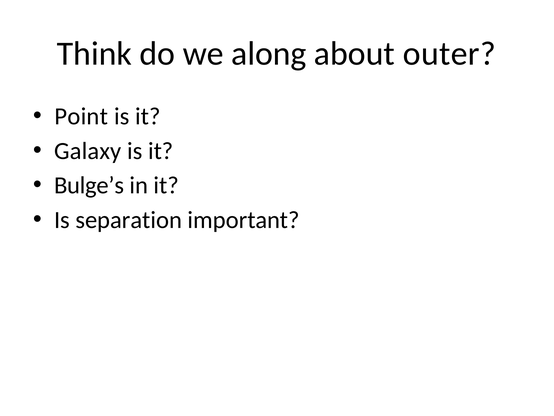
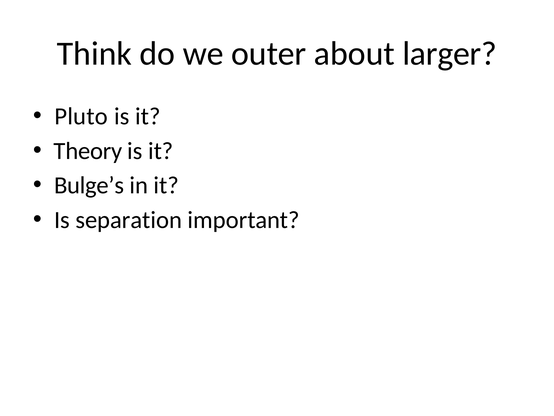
along: along -> outer
outer: outer -> larger
Point: Point -> Pluto
Galaxy: Galaxy -> Theory
